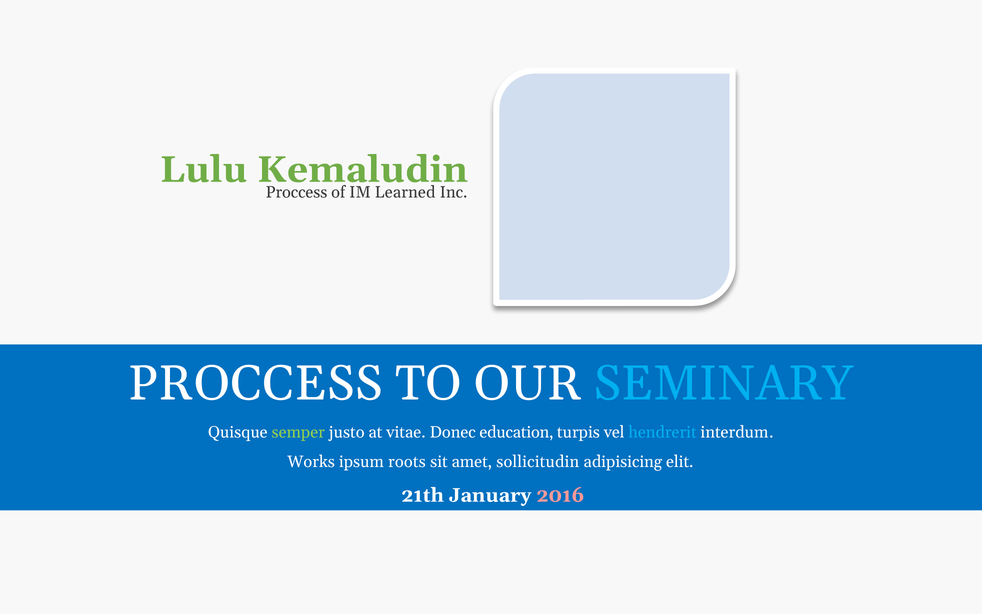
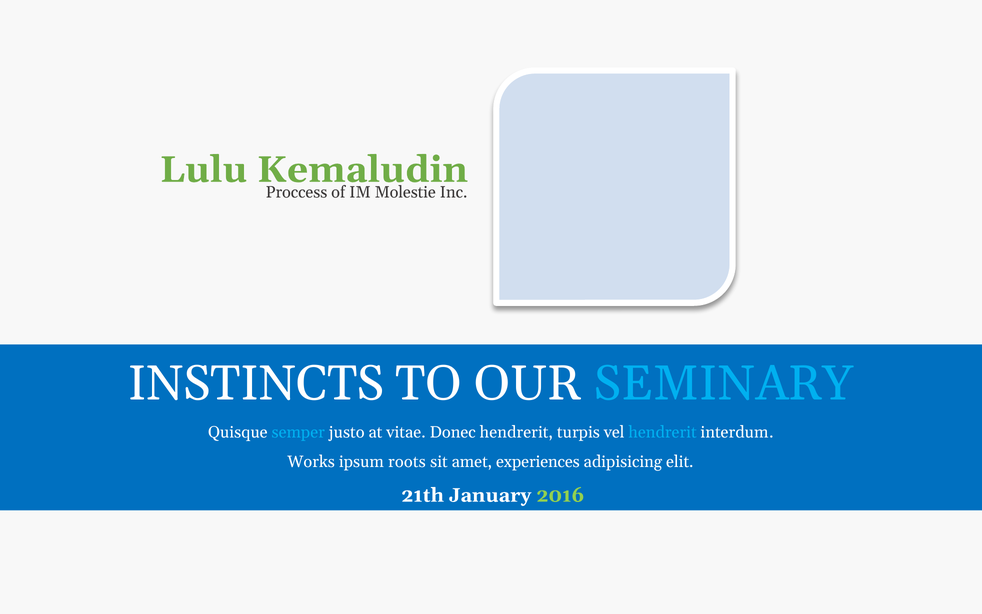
Learned: Learned -> Molestie
PROCCESS at (256, 383): PROCCESS -> INSTINCTS
semper colour: light green -> light blue
Donec education: education -> hendrerit
sollicitudin: sollicitudin -> experiences
2016 colour: pink -> light green
